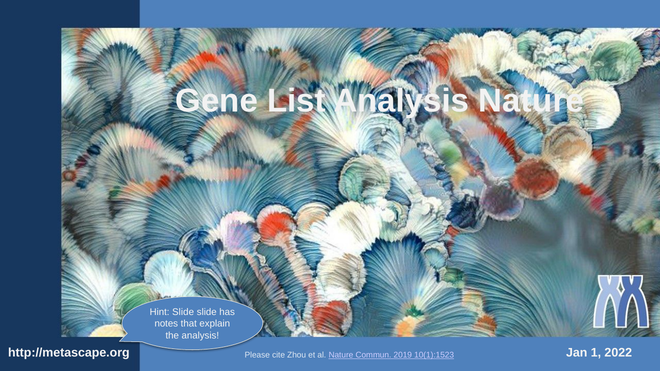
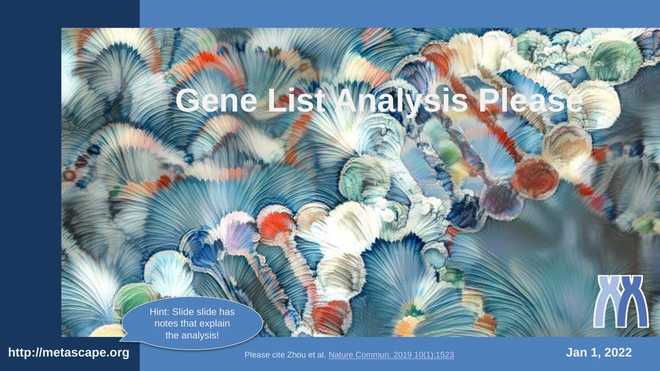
Analysis Nature: Nature -> Please
